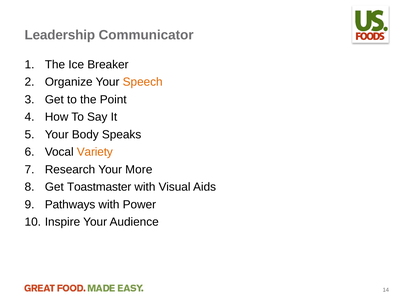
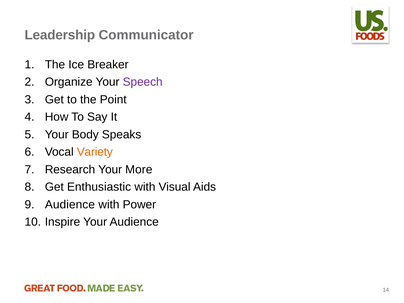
Speech colour: orange -> purple
Toastmaster: Toastmaster -> Enthusiastic
Pathways at (70, 205): Pathways -> Audience
